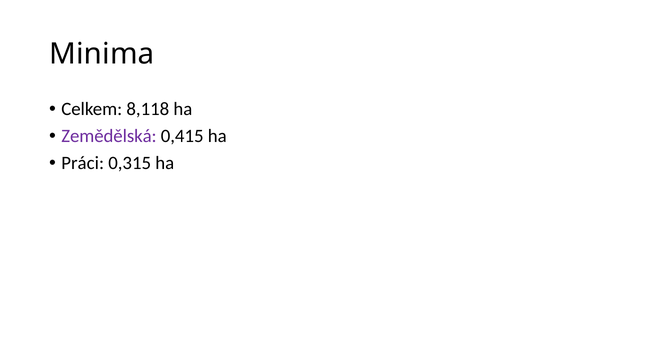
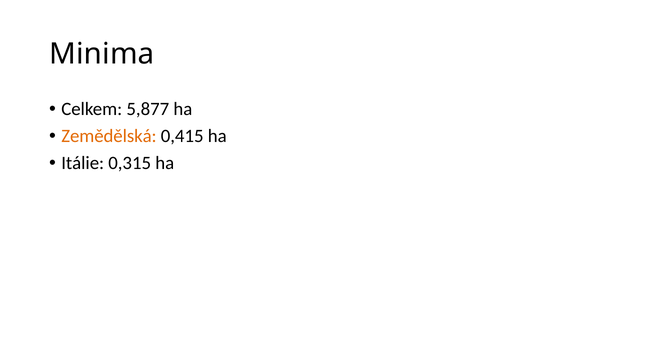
8,118: 8,118 -> 5,877
Zemědělská colour: purple -> orange
Práci: Práci -> Itálie
